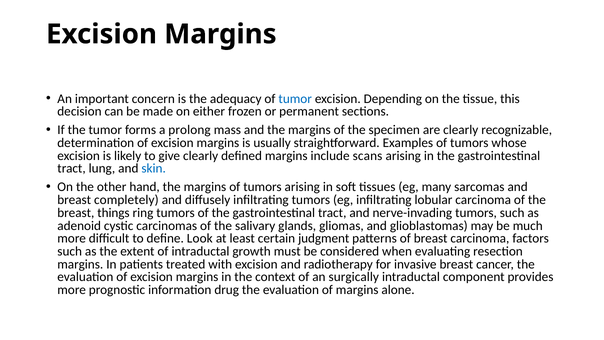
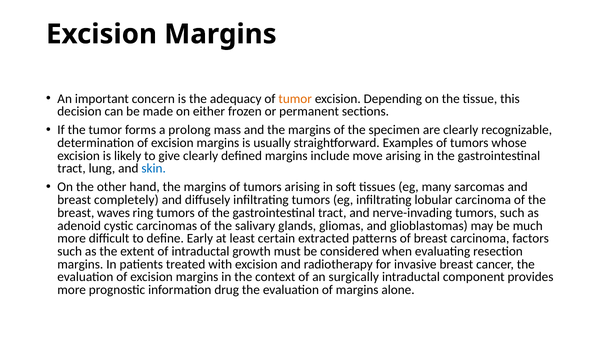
tumor at (295, 99) colour: blue -> orange
scans: scans -> move
things: things -> waves
Look: Look -> Early
judgment: judgment -> extracted
